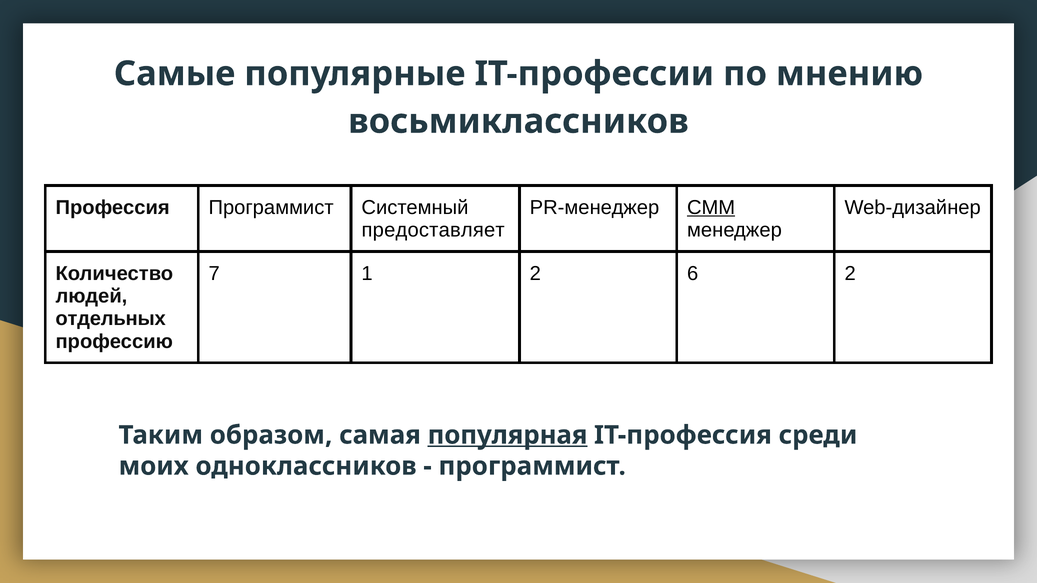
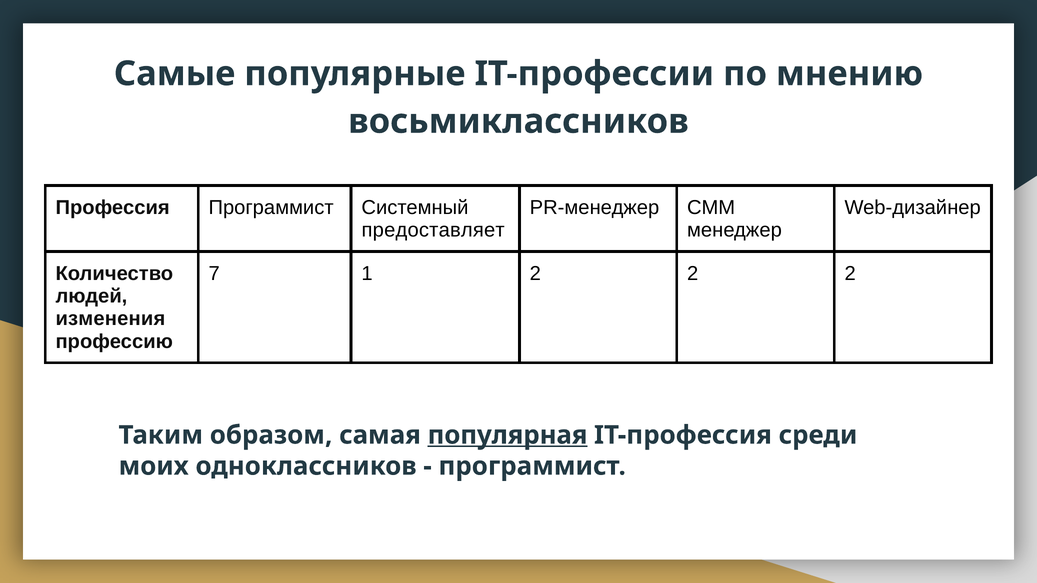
СММ underline: present -> none
1 2 6: 6 -> 2
отдельных: отдельных -> изменения
